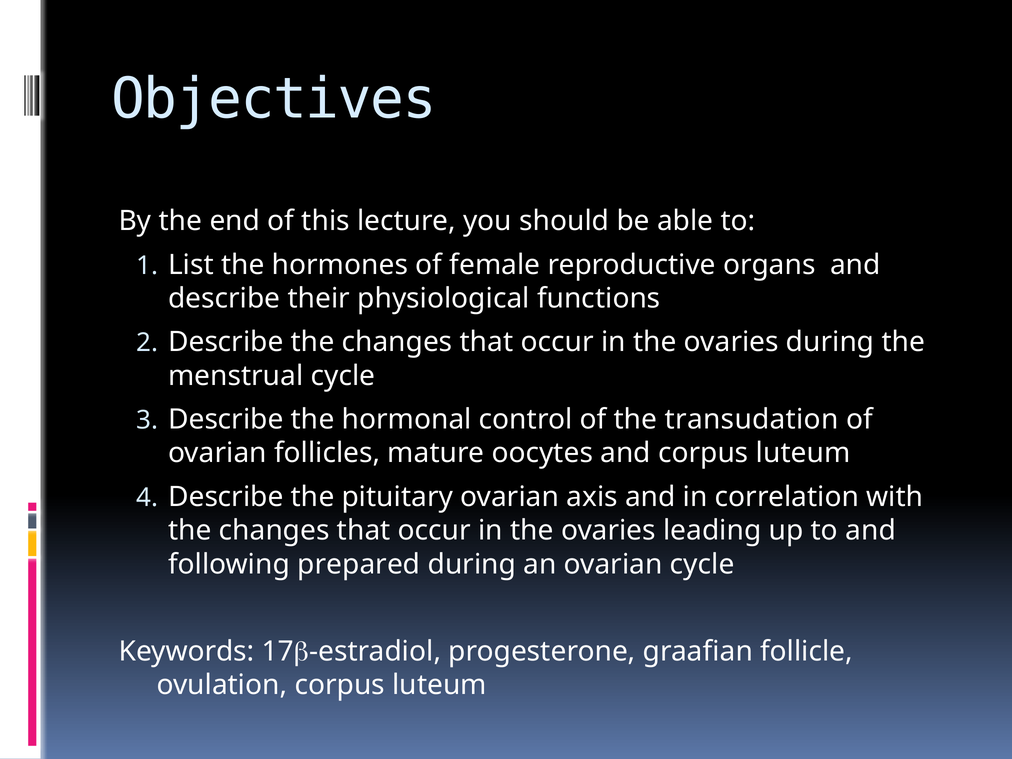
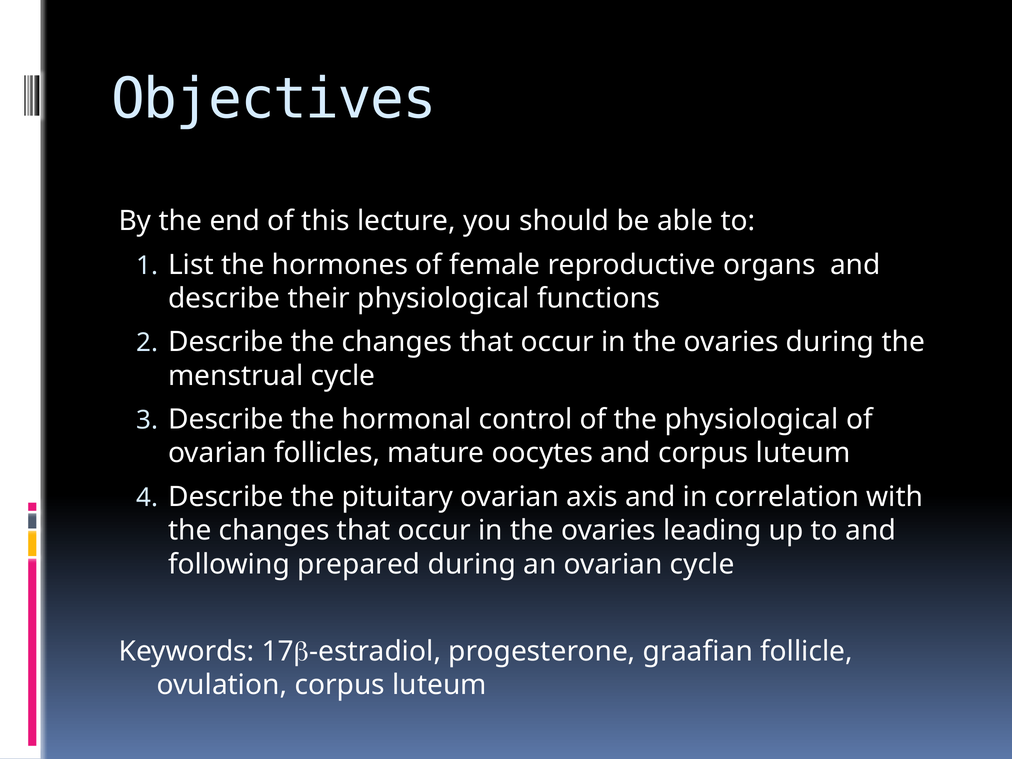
the transudation: transudation -> physiological
